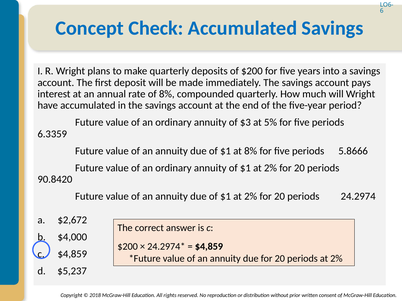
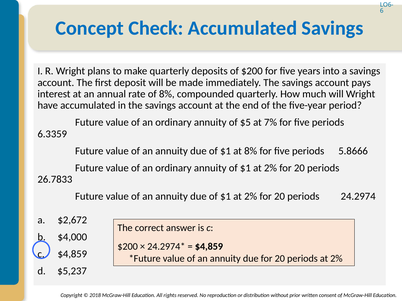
$3: $3 -> $5
5%: 5% -> 7%
90.8420: 90.8420 -> 26.7833
